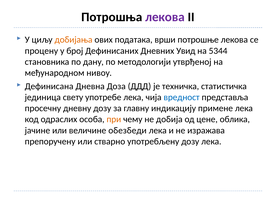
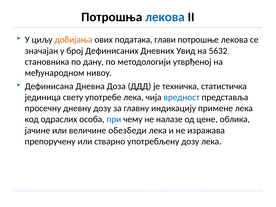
лекова at (165, 17) colour: purple -> blue
врши: врши -> глави
процену: процену -> значајан
5344: 5344 -> 5632
при colour: orange -> blue
добија: добија -> налазе
